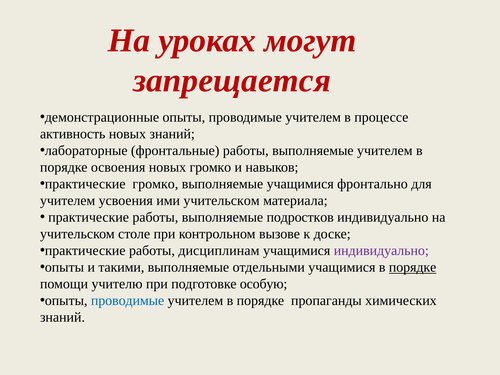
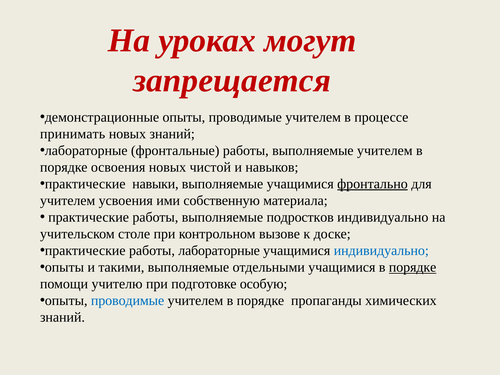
активность: активность -> принимать
новых громко: громко -> чистой
практические громко: громко -> навыки
фронтально underline: none -> present
ими учительском: учительском -> собственную
работы дисциплинам: дисциплинам -> лабораторные
индивидуально at (381, 251) colour: purple -> blue
